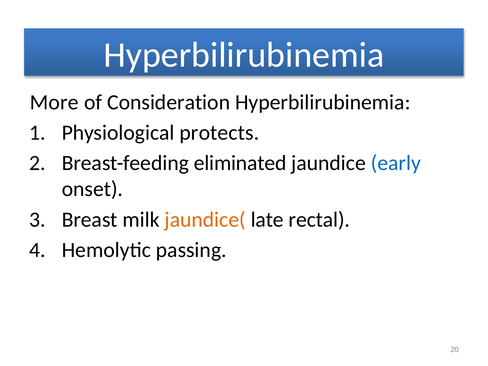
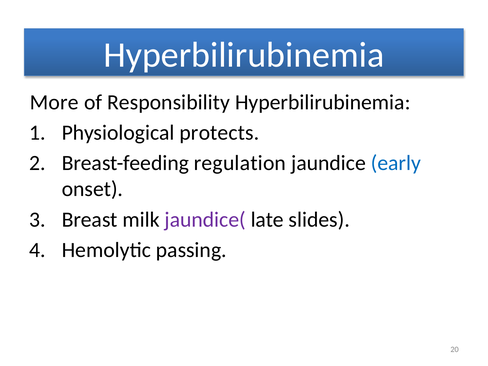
Consideration: Consideration -> Responsibility
eliminated: eliminated -> regulation
jaundice( colour: orange -> purple
rectal: rectal -> slides
